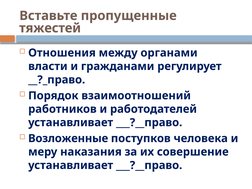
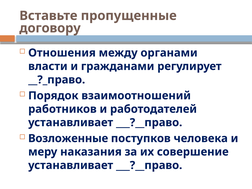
тяжестей: тяжестей -> договору
